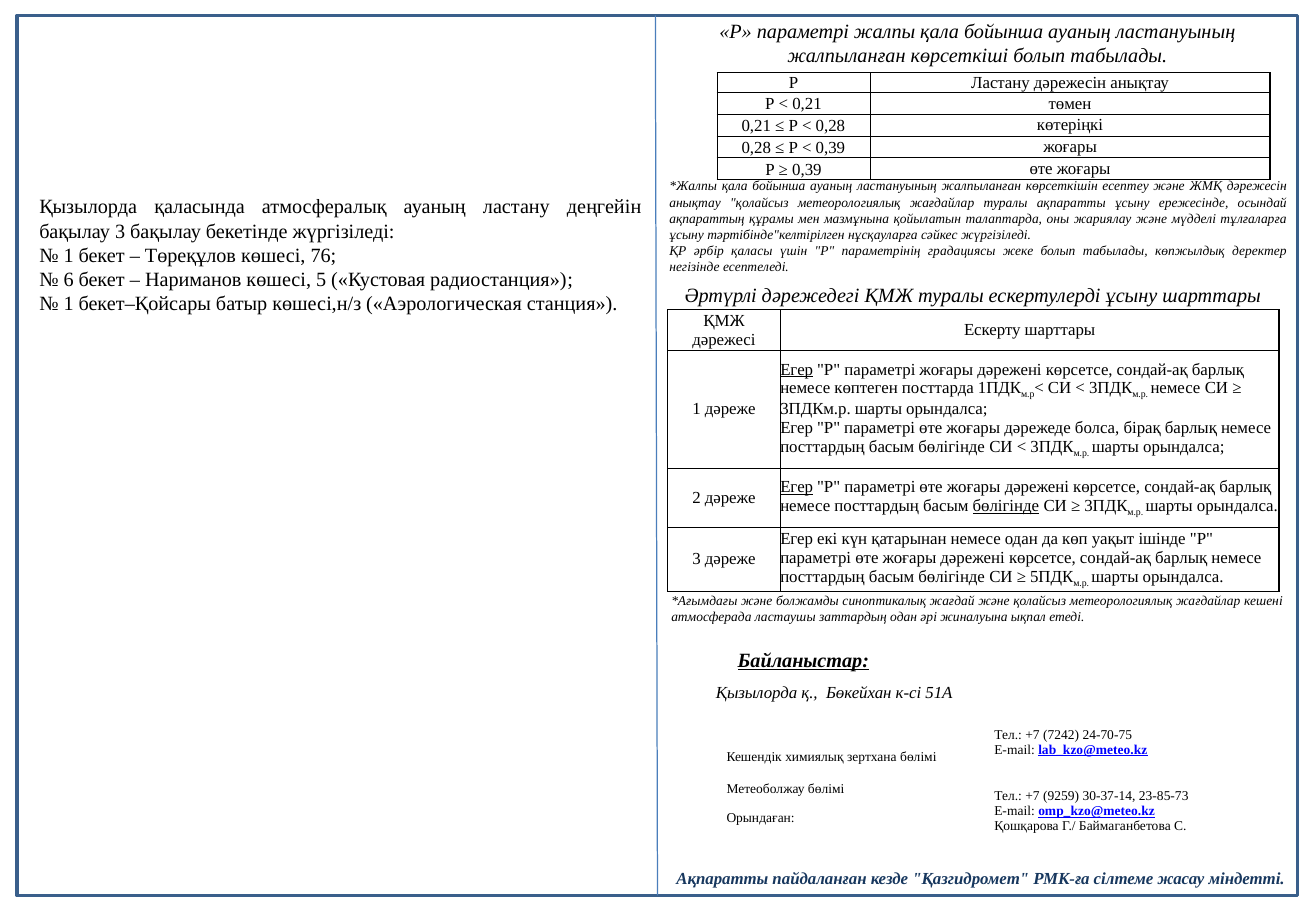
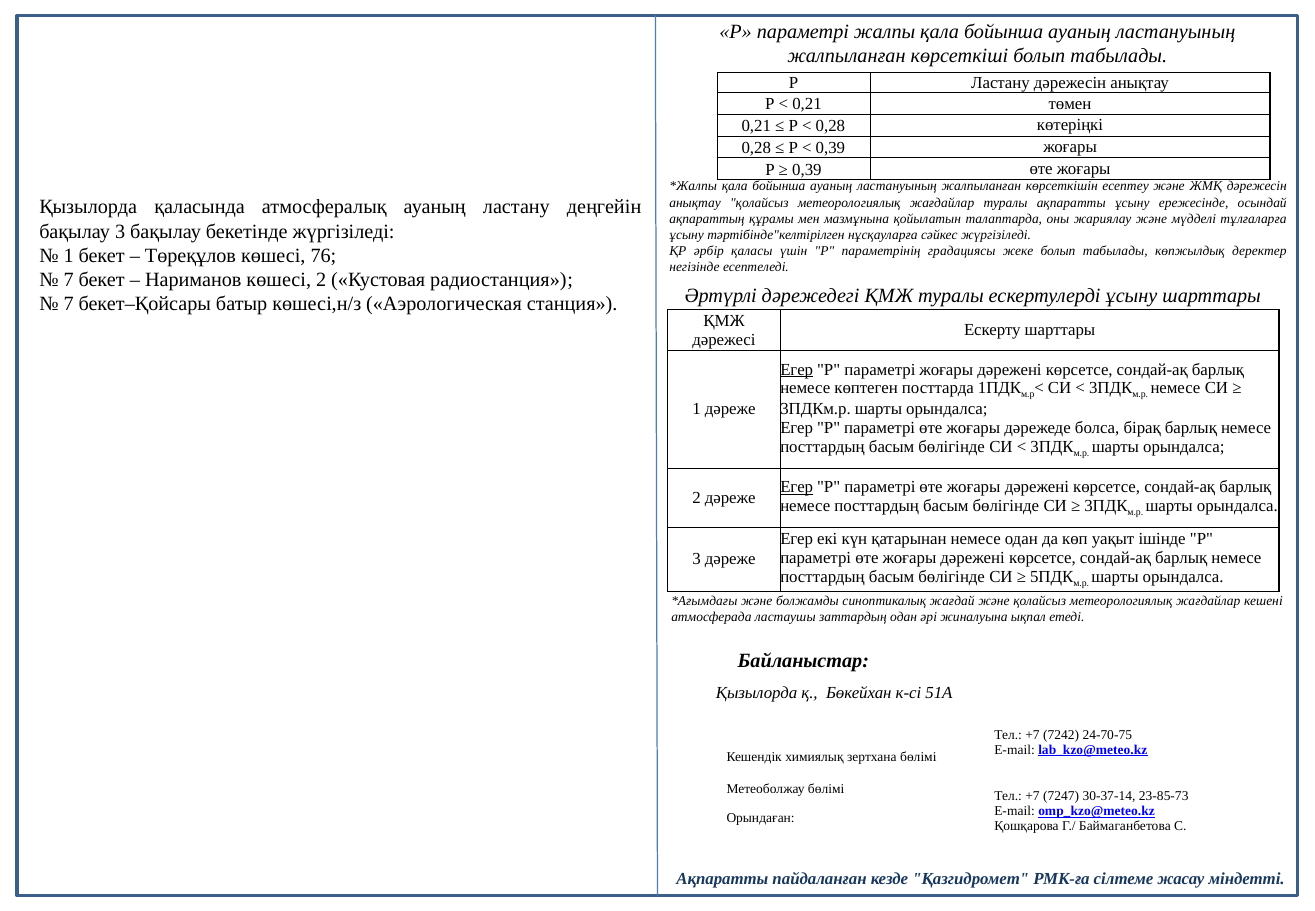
6 at (69, 280): 6 -> 7
көшесі 5: 5 -> 2
1 at (69, 304): 1 -> 7
бөлігінде at (1006, 505) underline: present -> none
Байланыстар underline: present -> none
9259: 9259 -> 7247
